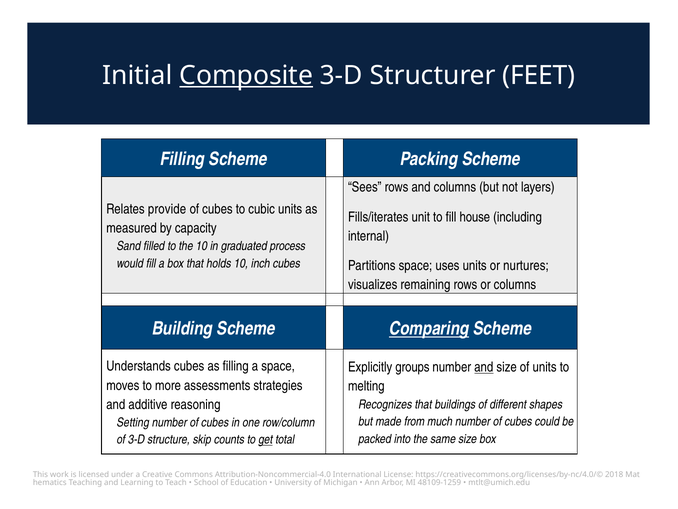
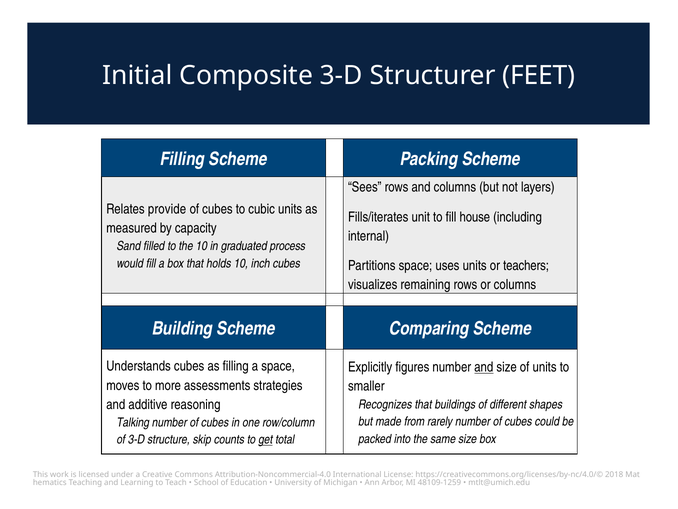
Composite underline: present -> none
nurtures: nurtures -> teachers
Comparing underline: present -> none
groups: groups -> figures
melting: melting -> smaller
much: much -> rarely
Setting: Setting -> Talking
